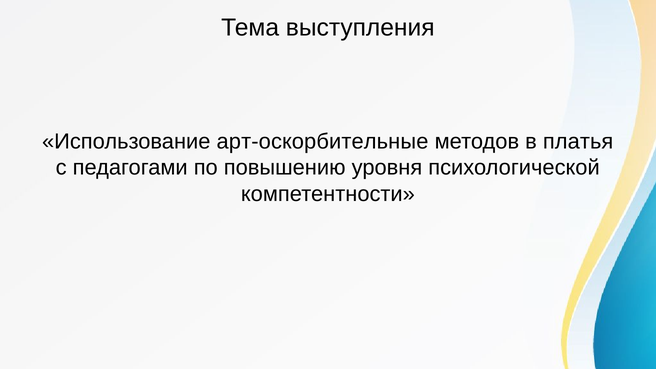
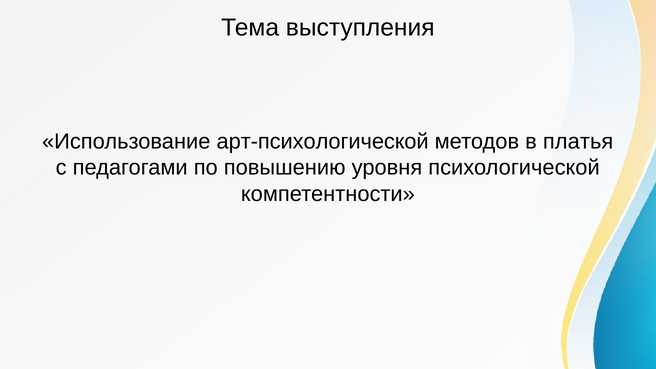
арт-оскорбительные: арт-оскорбительные -> арт-психологической
